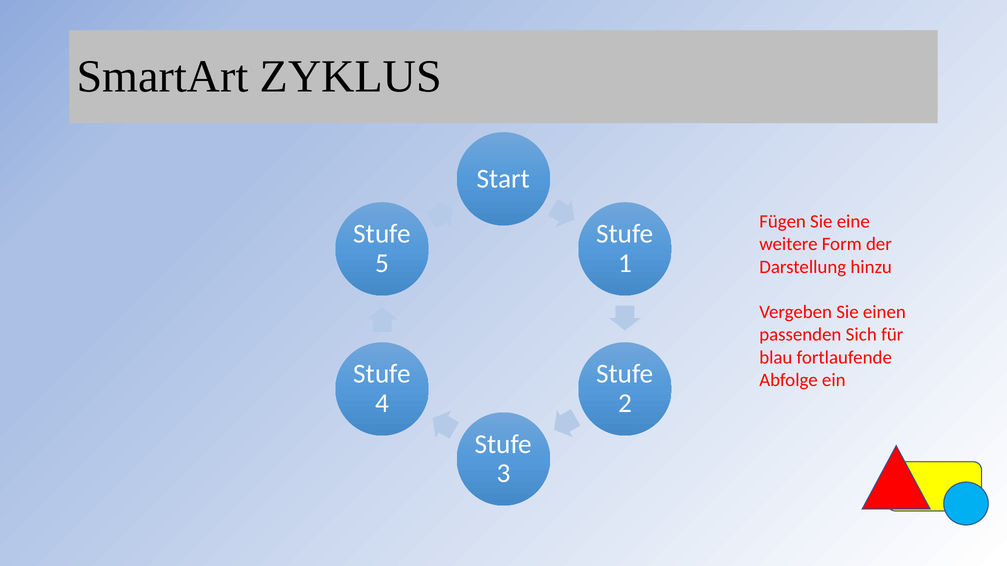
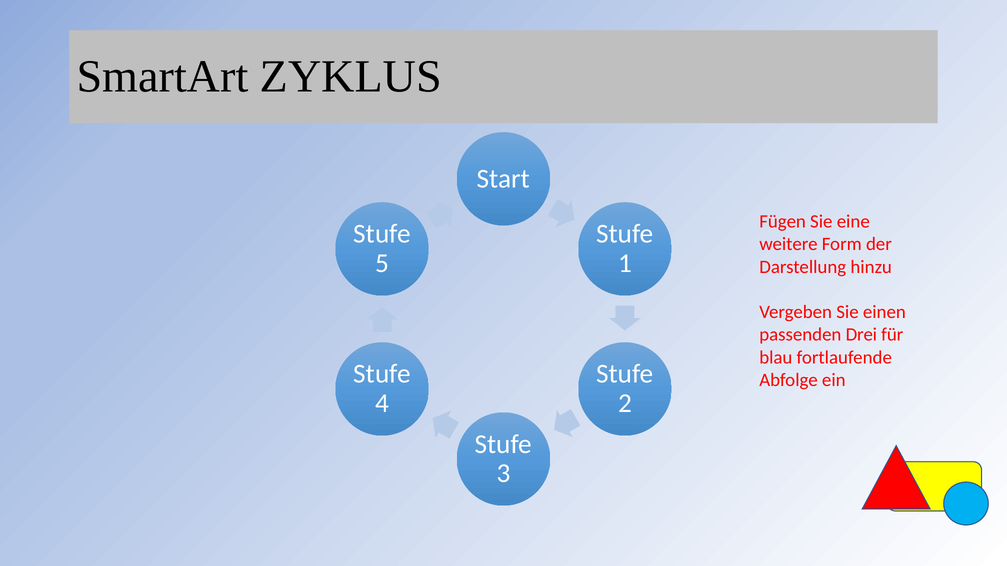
Sich: Sich -> Drei
